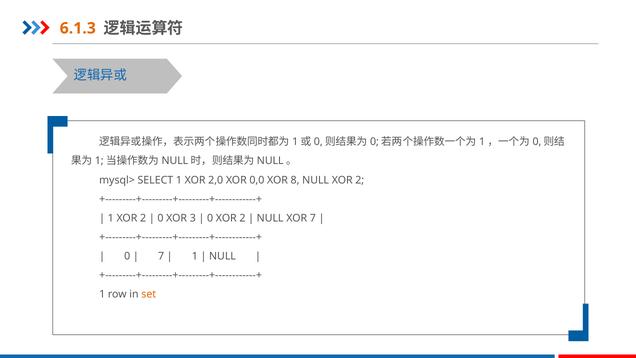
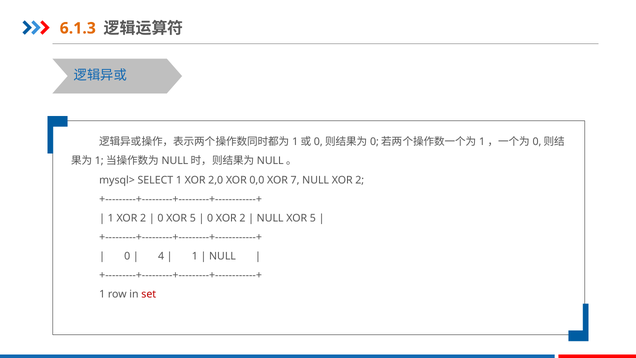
8: 8 -> 7
0 XOR 3: 3 -> 5
NULL XOR 7: 7 -> 5
7 at (161, 256): 7 -> 4
set colour: orange -> red
